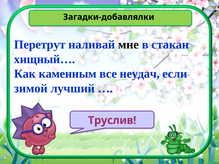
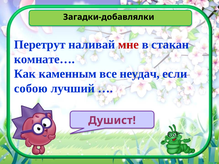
мне colour: black -> red
хищный…: хищный… -> комнате…
зимой: зимой -> собою
Труслив: Труслив -> Душист
